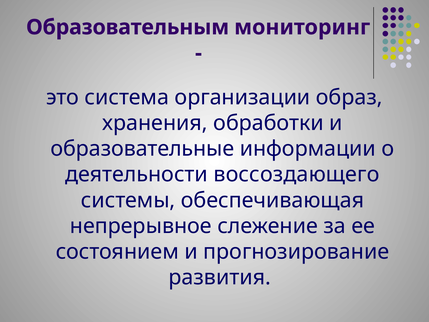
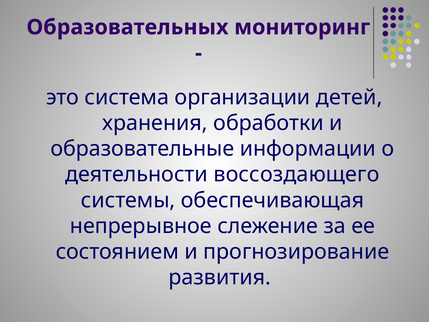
Образовательным: Образовательным -> Образовательных
образ: образ -> детей
